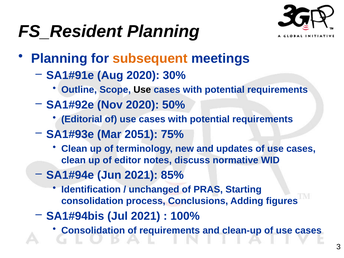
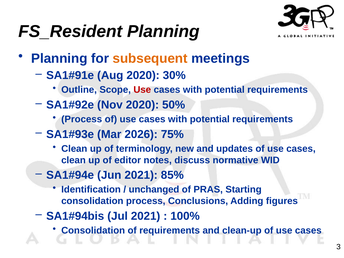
Use at (142, 90) colour: black -> red
Editorial at (82, 119): Editorial -> Process
2051: 2051 -> 2026
